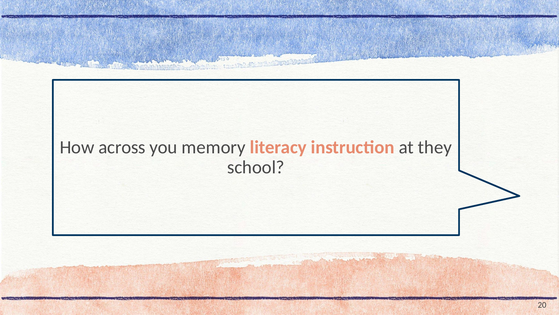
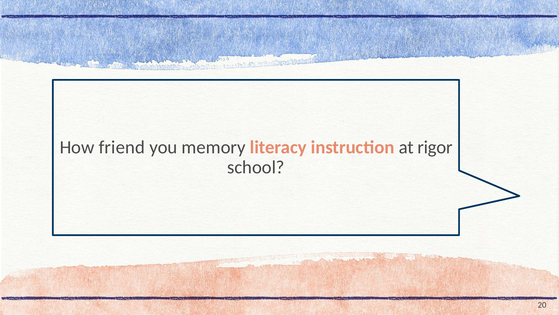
across: across -> friend
they: they -> rigor
